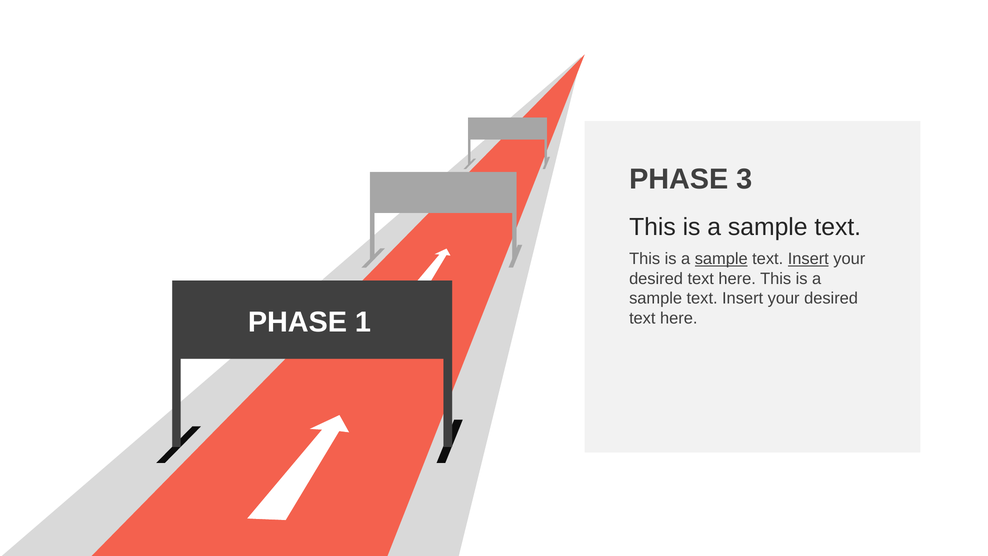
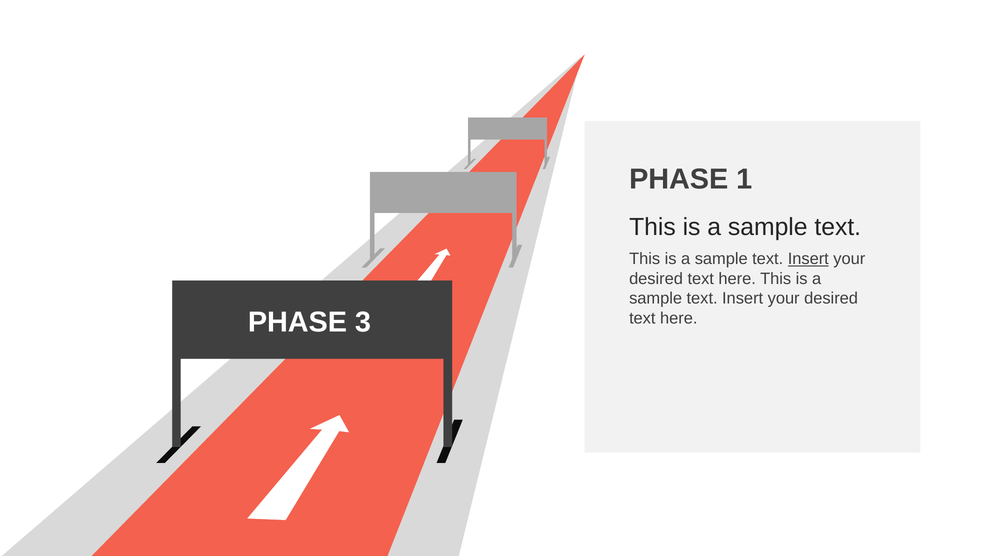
3: 3 -> 1
sample at (721, 259) underline: present -> none
1: 1 -> 3
